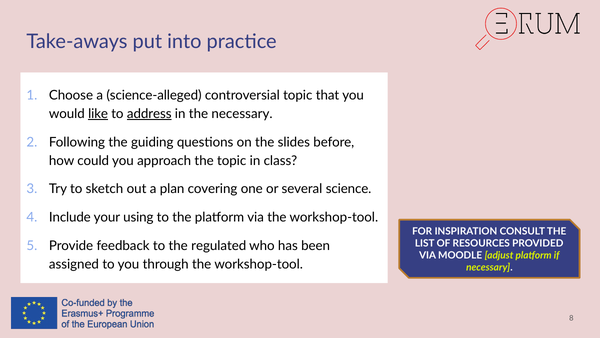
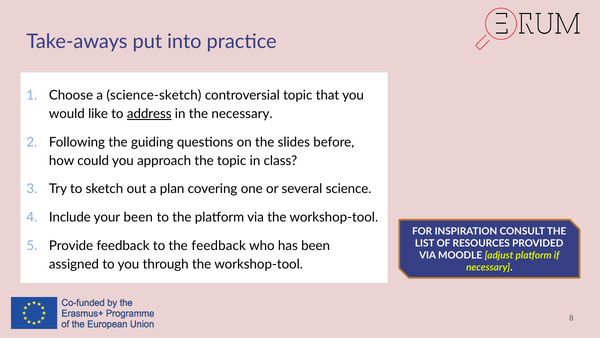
science-alleged: science-alleged -> science-sketch
like underline: present -> none
your using: using -> been
the regulated: regulated -> feedback
